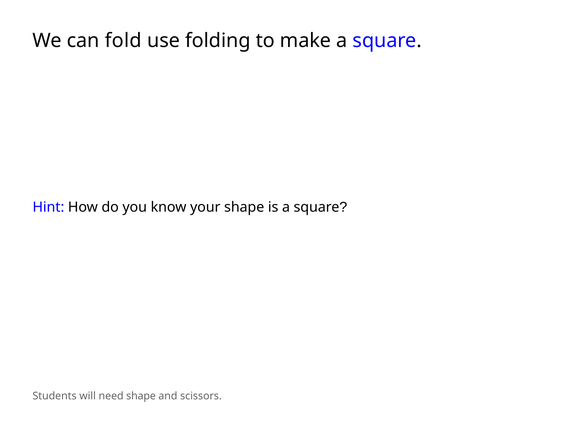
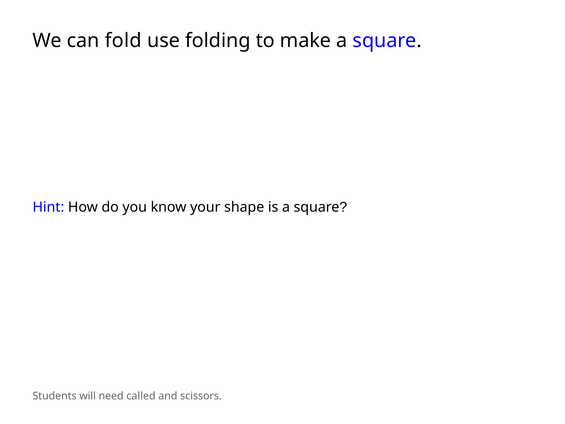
need shape: shape -> called
